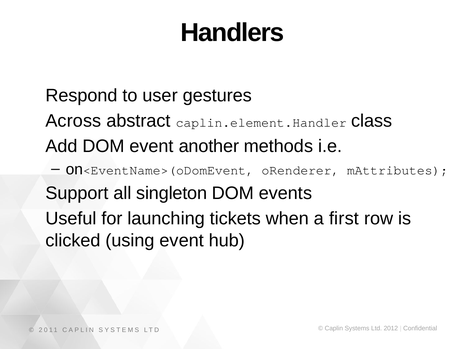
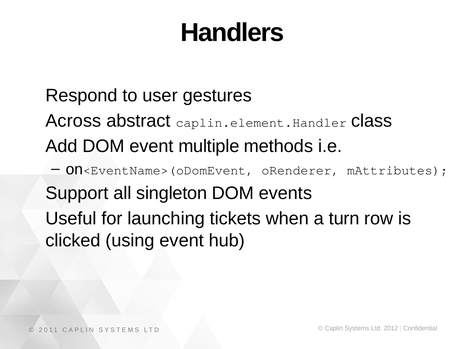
another: another -> multiple
first: first -> turn
